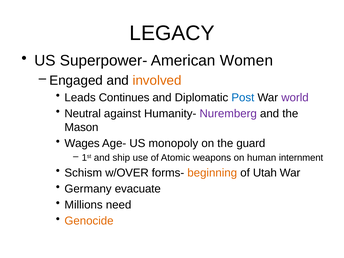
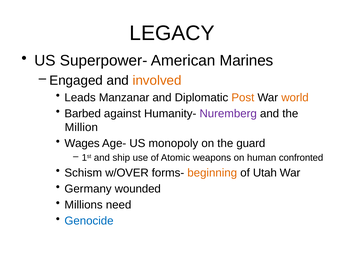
Women: Women -> Marines
Continues: Continues -> Manzanar
Post colour: blue -> orange
world colour: purple -> orange
Neutral: Neutral -> Barbed
Mason: Mason -> Million
internment: internment -> confronted
evacuate: evacuate -> wounded
Genocide colour: orange -> blue
